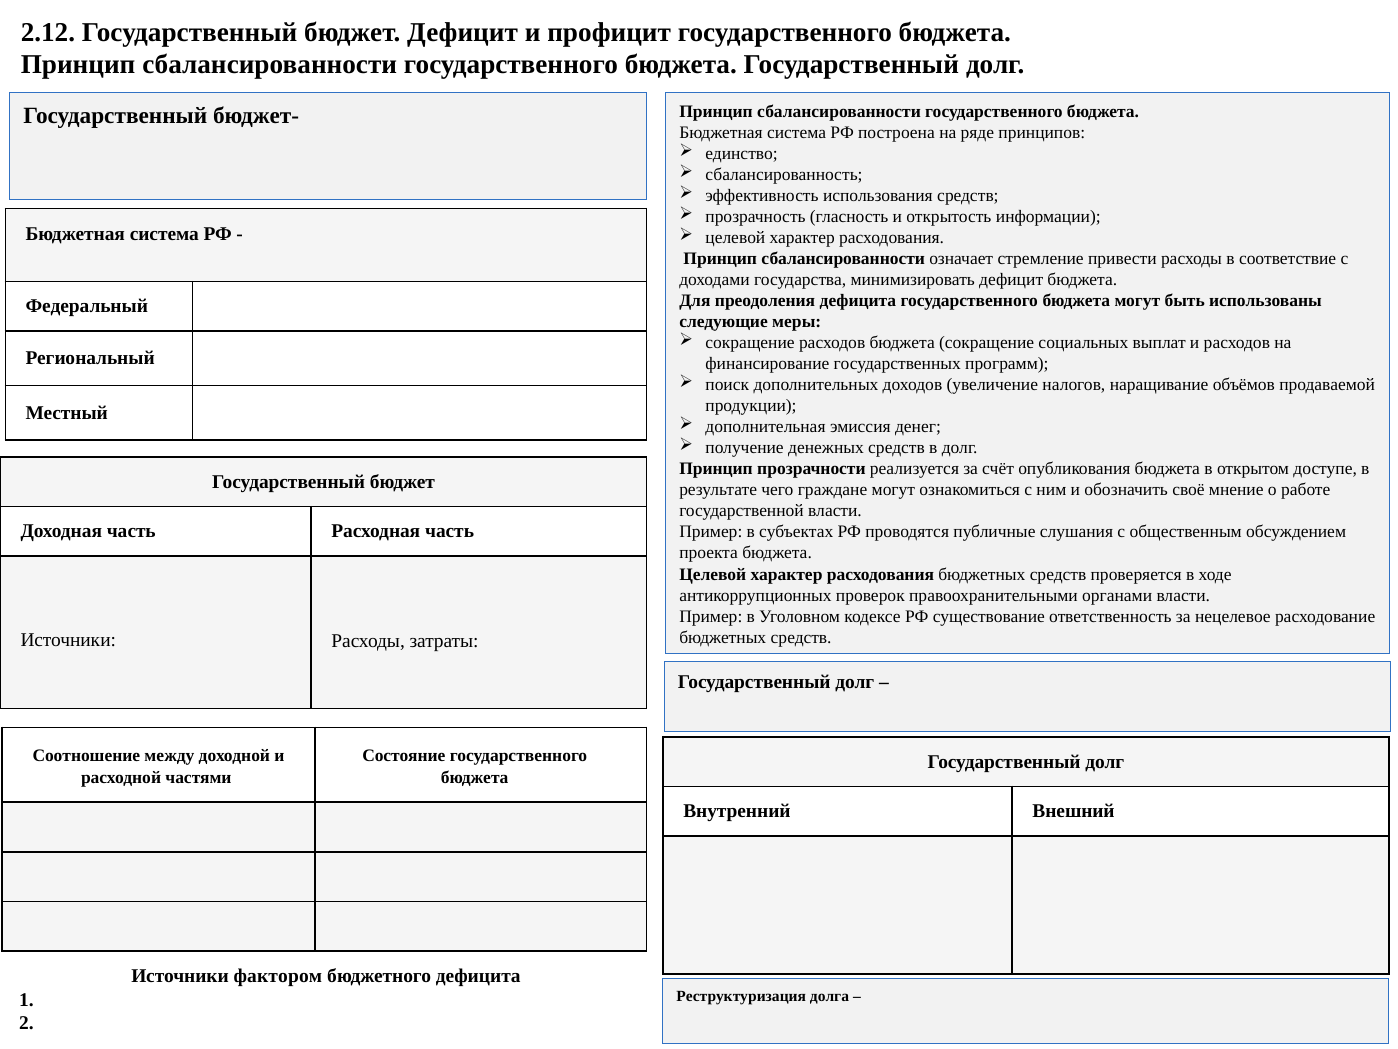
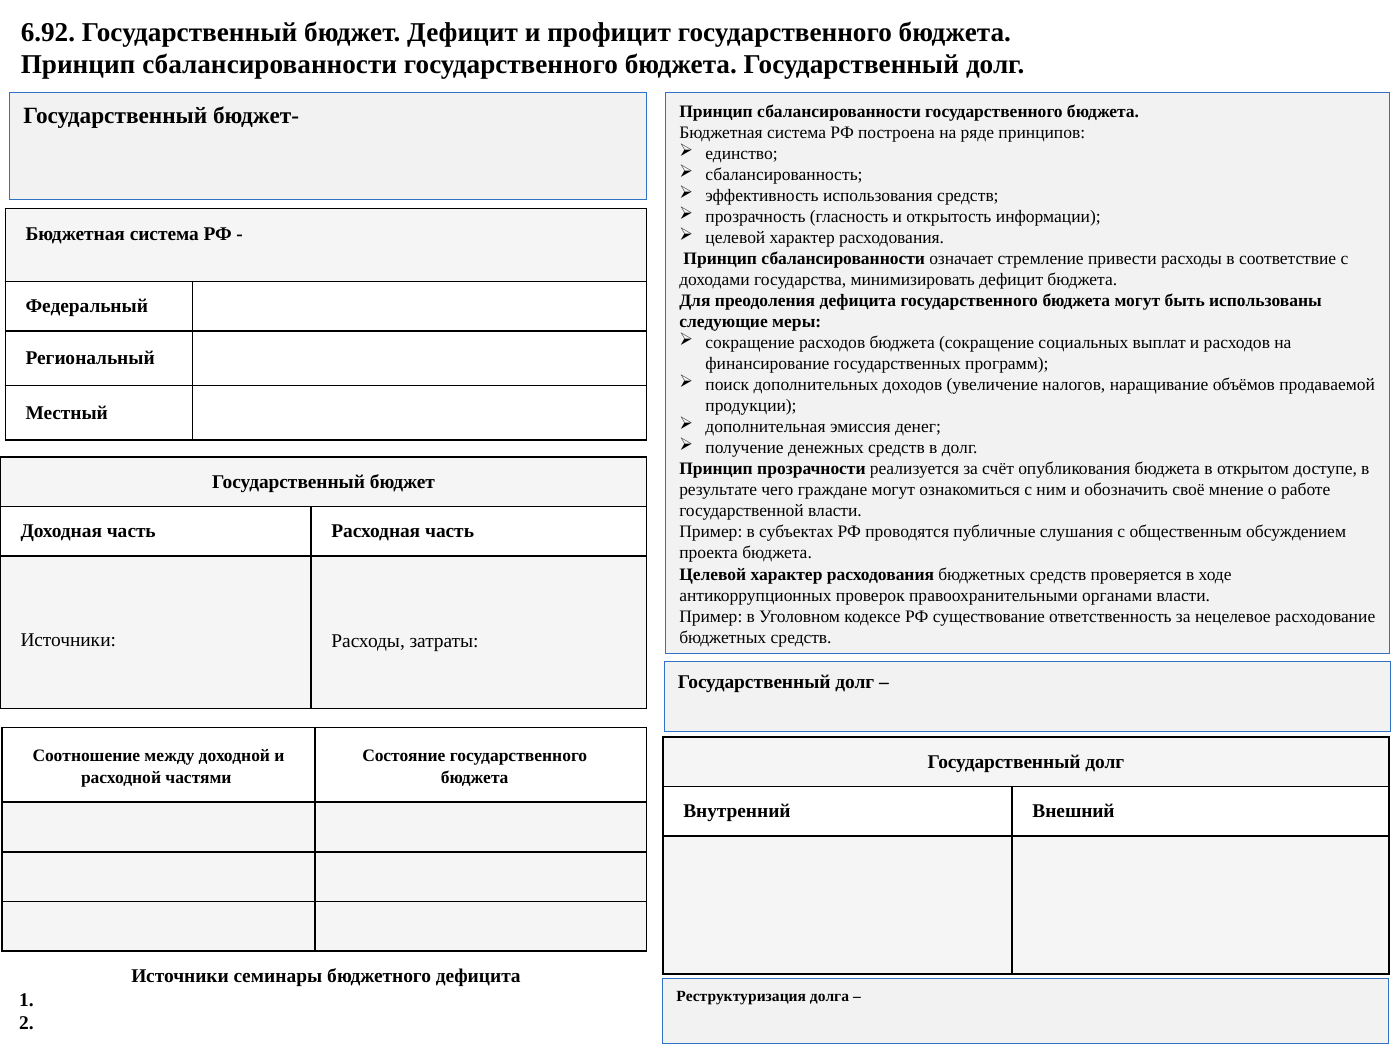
2.12: 2.12 -> 6.92
фактором: фактором -> семинары
